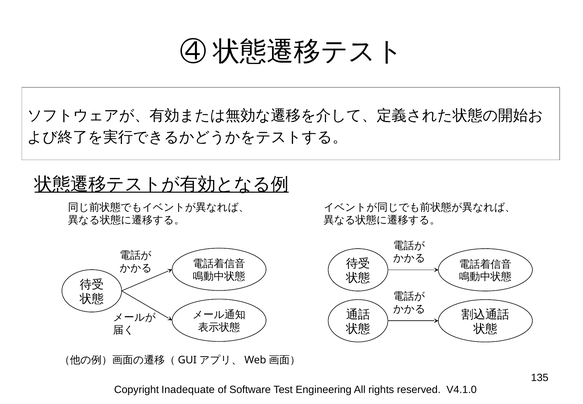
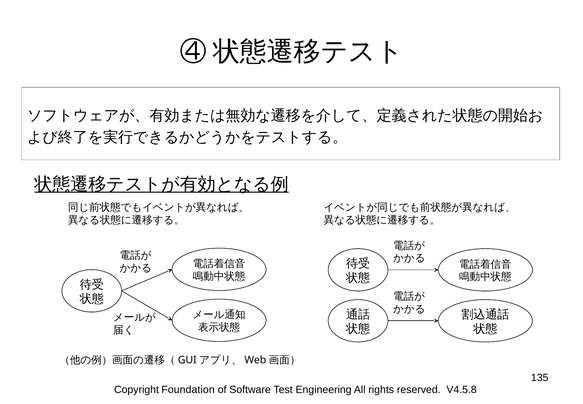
Inadequate: Inadequate -> Foundation
V4.1.0: V4.1.0 -> V4.5.8
